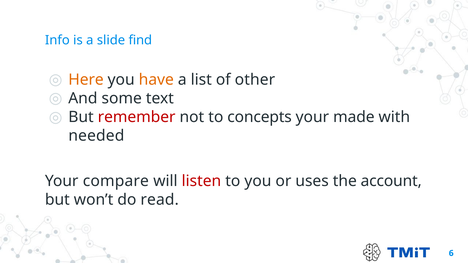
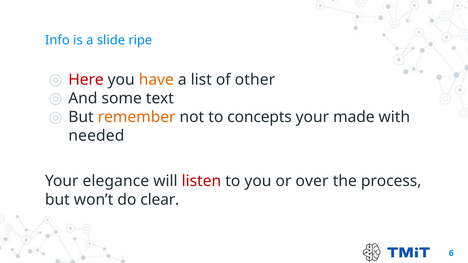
find: find -> ripe
Here colour: orange -> red
remember colour: red -> orange
compare: compare -> elegance
uses: uses -> over
account: account -> process
read: read -> clear
